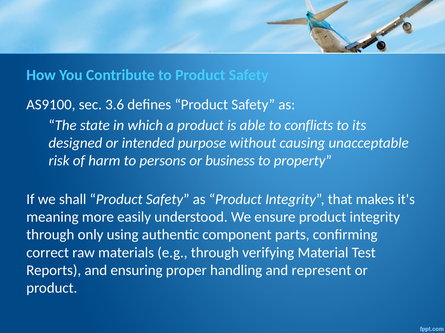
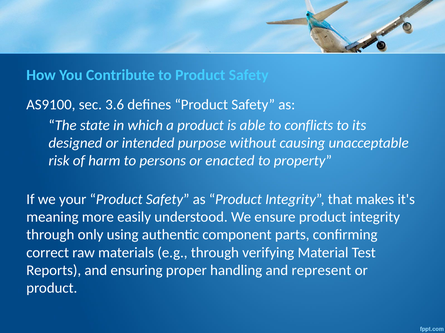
business: business -> enacted
shall: shall -> your
